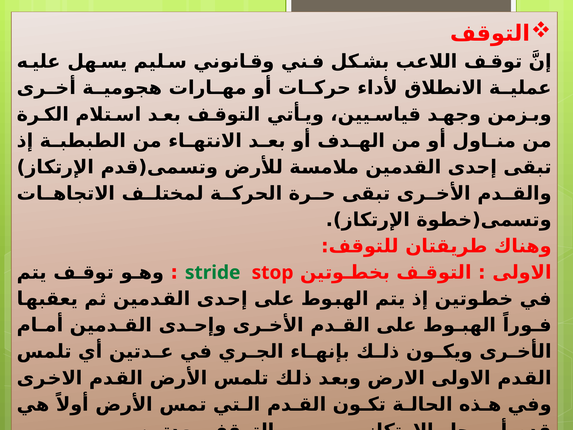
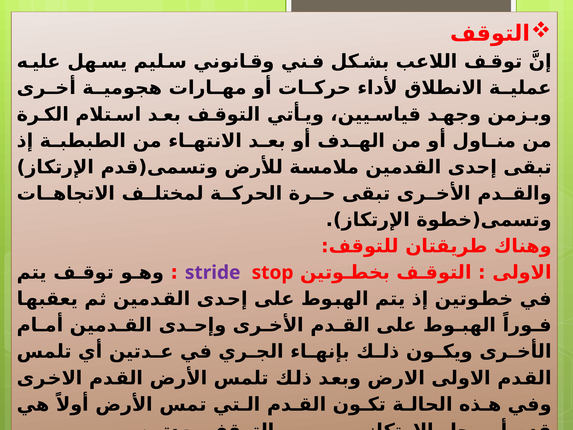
stride colour: green -> purple
